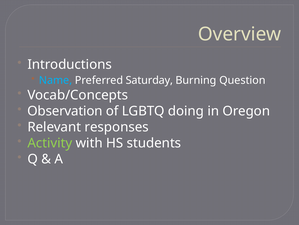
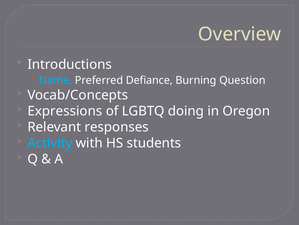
Saturday: Saturday -> Defiance
Observation: Observation -> Expressions
Activity colour: light green -> light blue
